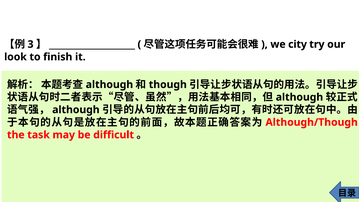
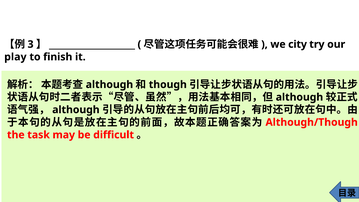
look: look -> play
